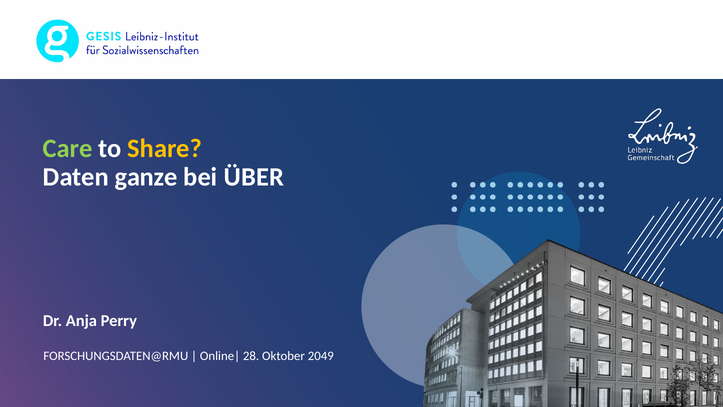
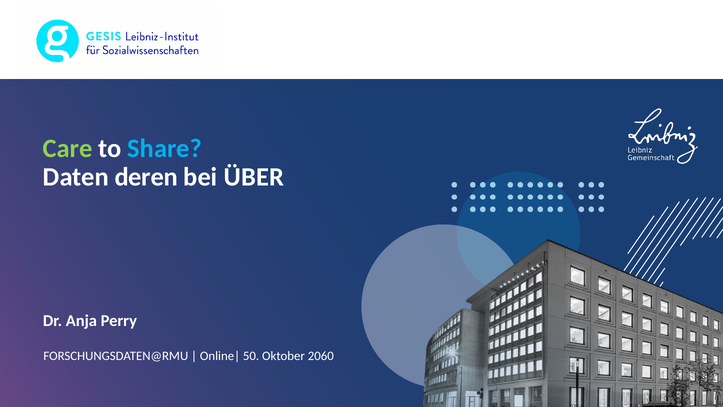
Share colour: yellow -> light blue
ganze: ganze -> deren
28: 28 -> 50
2049: 2049 -> 2060
